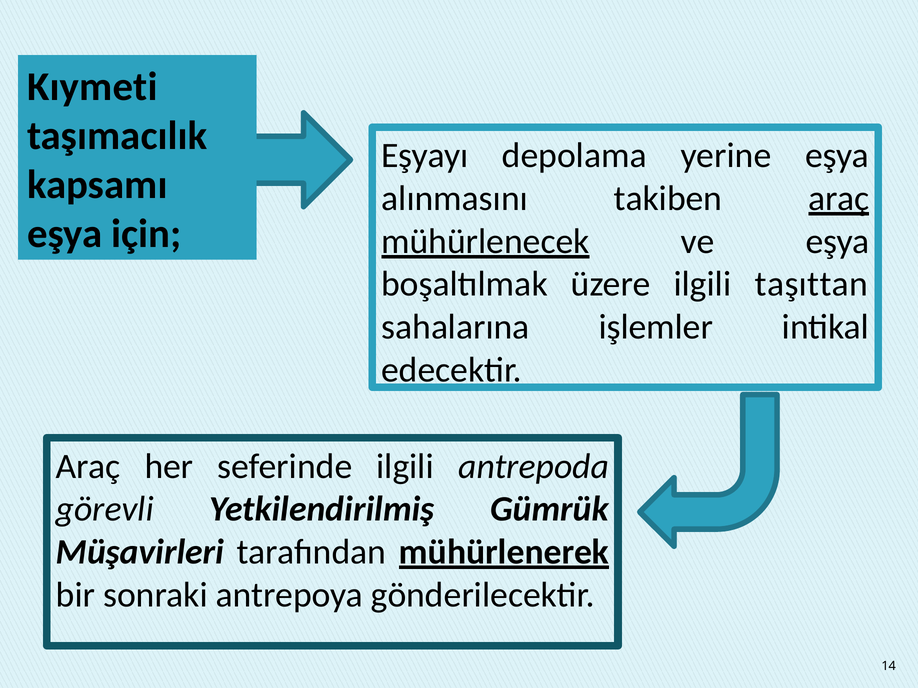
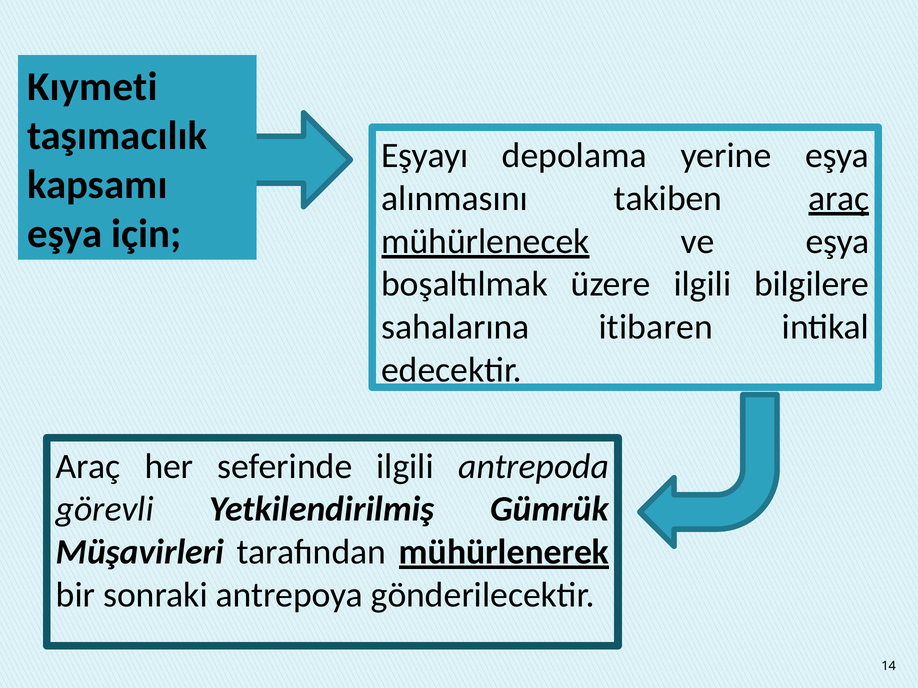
taşıttan: taşıttan -> bilgilere
işlemler: işlemler -> itibaren
